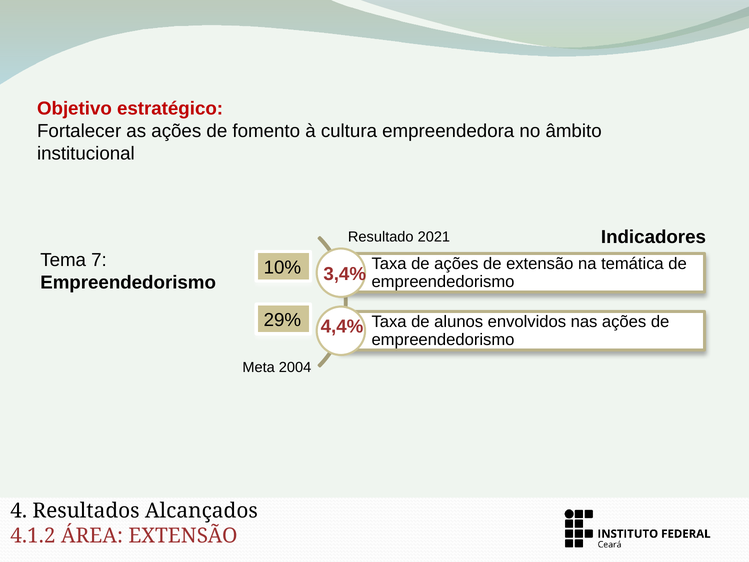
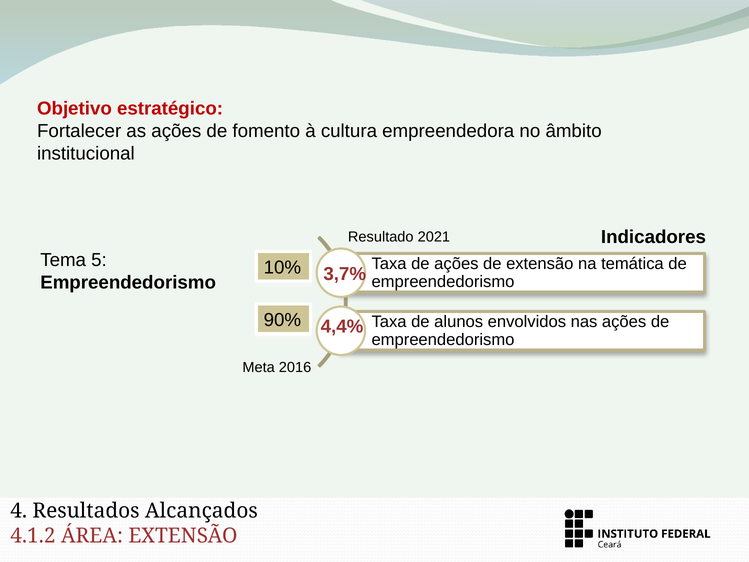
7: 7 -> 5
3,4%: 3,4% -> 3,7%
29%: 29% -> 90%
2004: 2004 -> 2016
